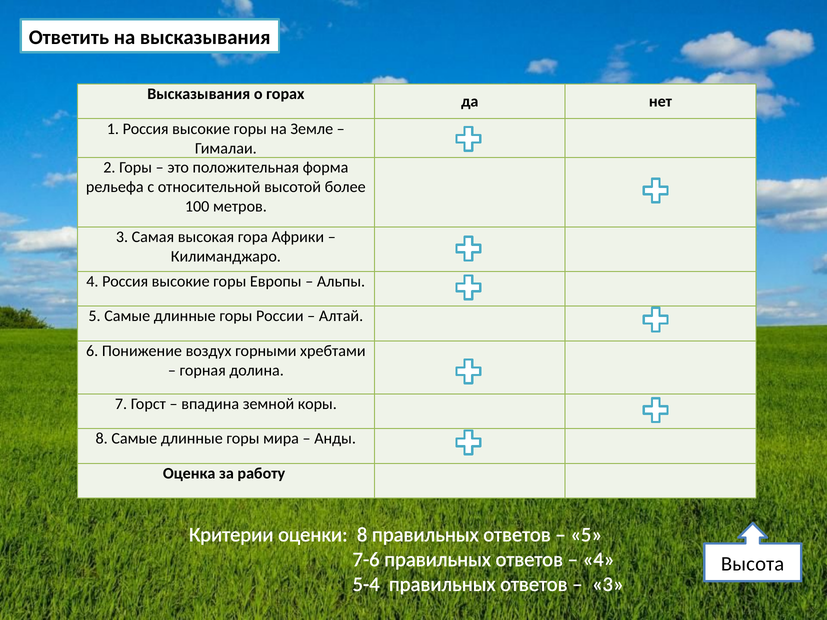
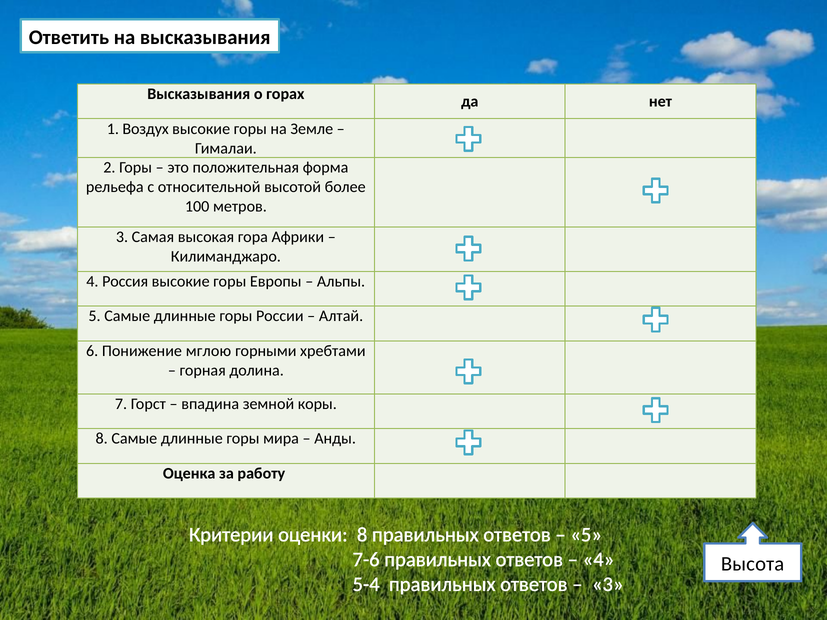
1 Россия: Россия -> Воздух
воздух: воздух -> мглою
